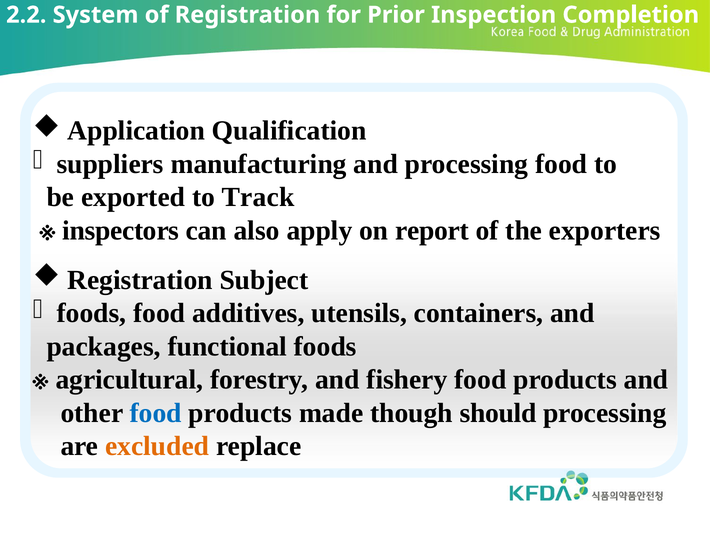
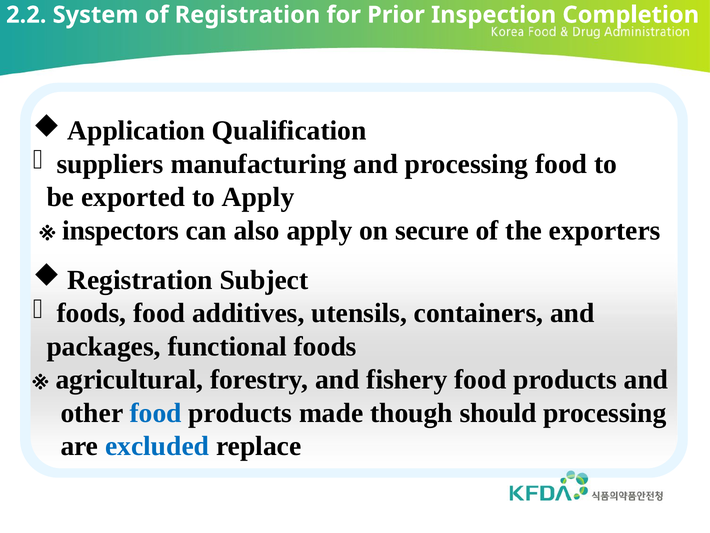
to Track: Track -> Apply
report: report -> secure
excluded colour: orange -> blue
